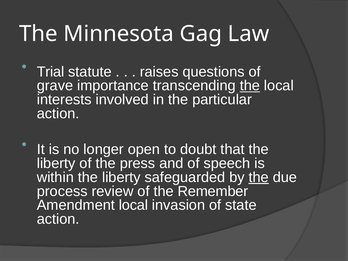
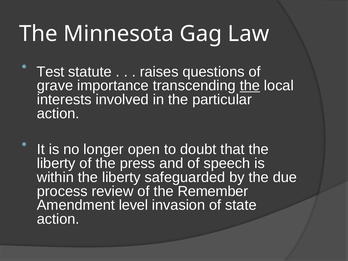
Trial: Trial -> Test
the at (259, 177) underline: present -> none
Amendment local: local -> level
